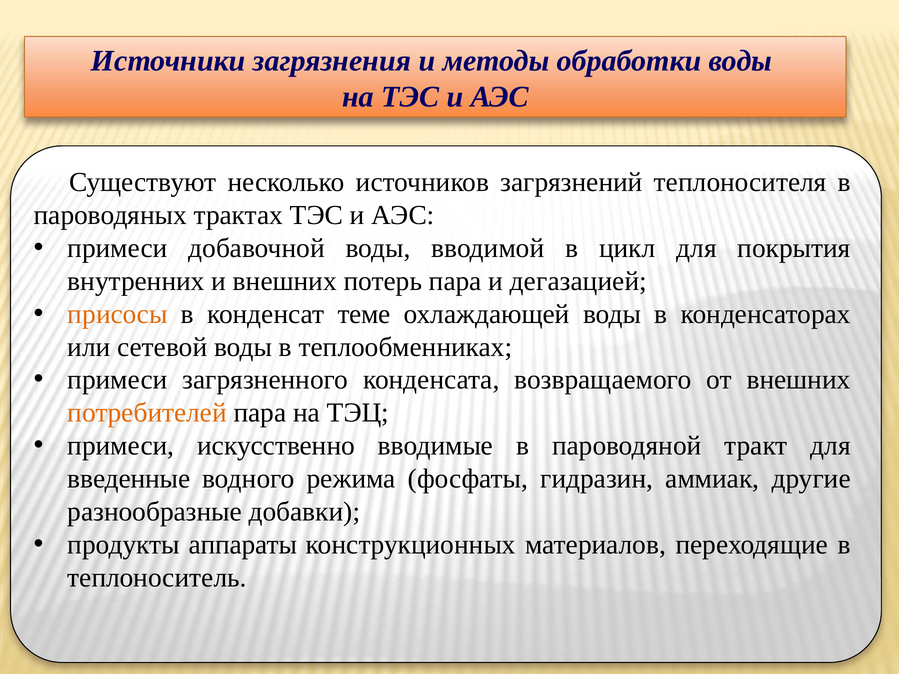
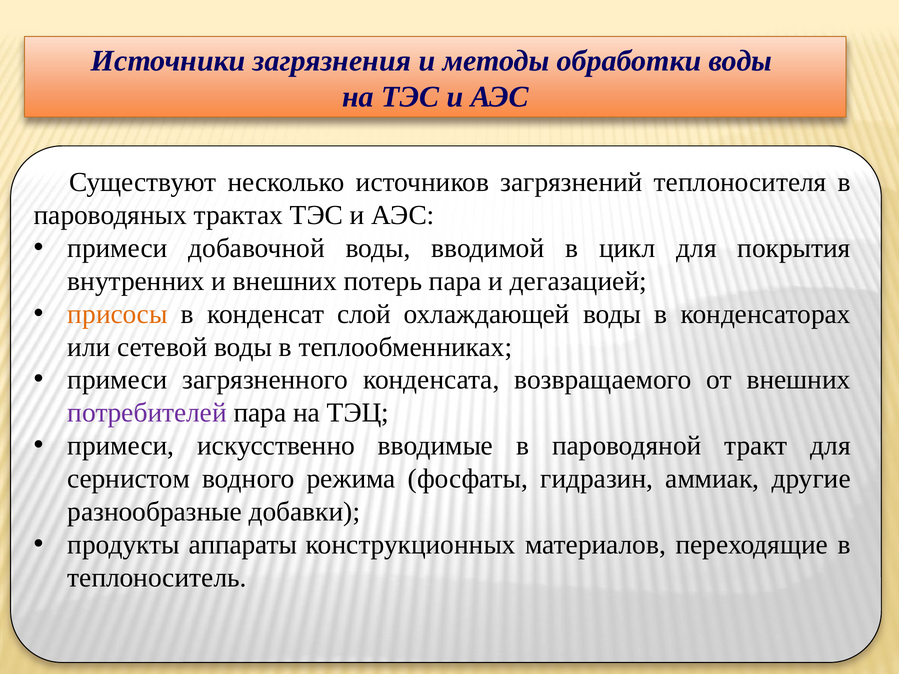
теме: теме -> слой
потребителей colour: orange -> purple
введенные: введенные -> сернистом
